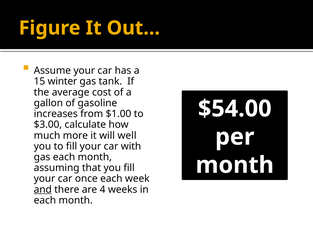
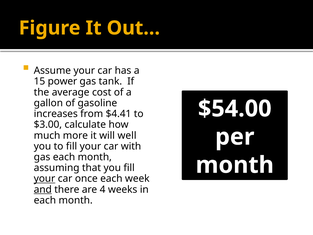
winter: winter -> power
$1.00: $1.00 -> $4.41
your at (45, 179) underline: none -> present
